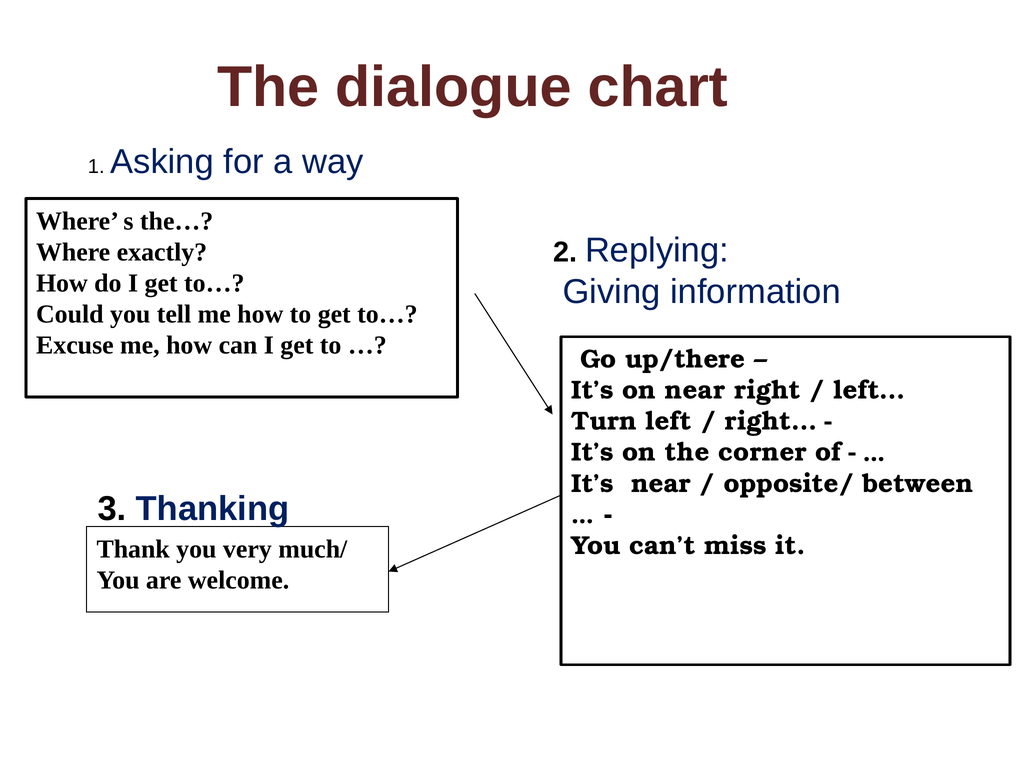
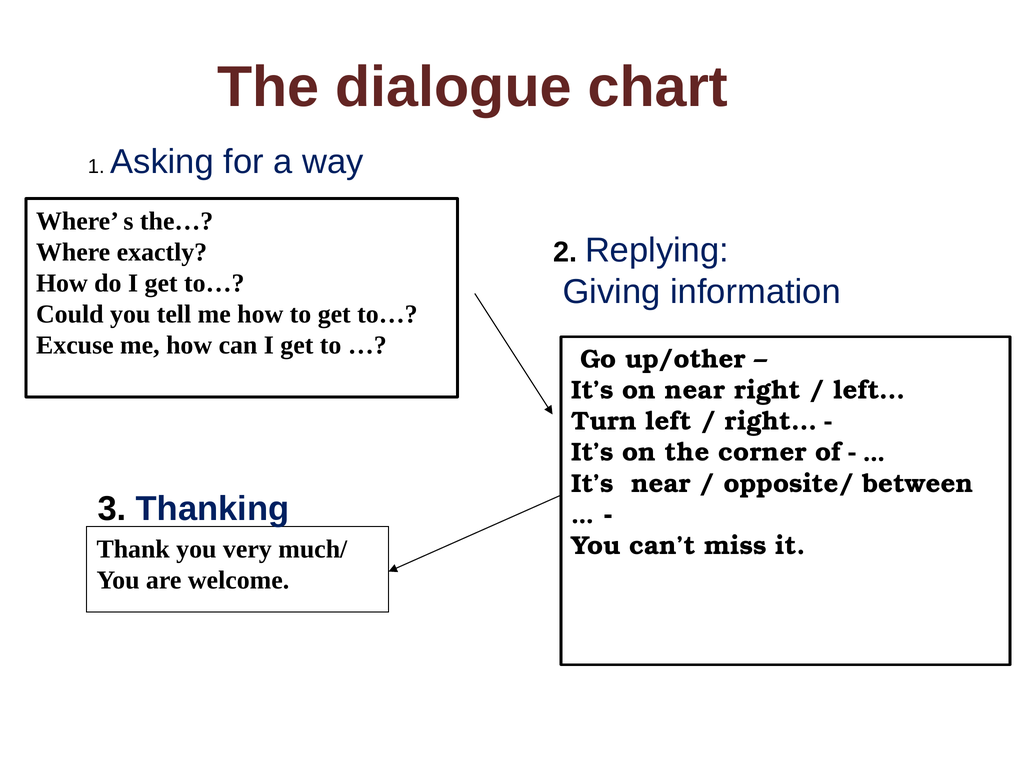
up/there: up/there -> up/other
